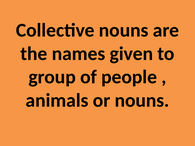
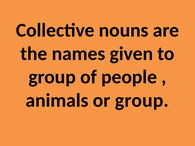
or nouns: nouns -> group
